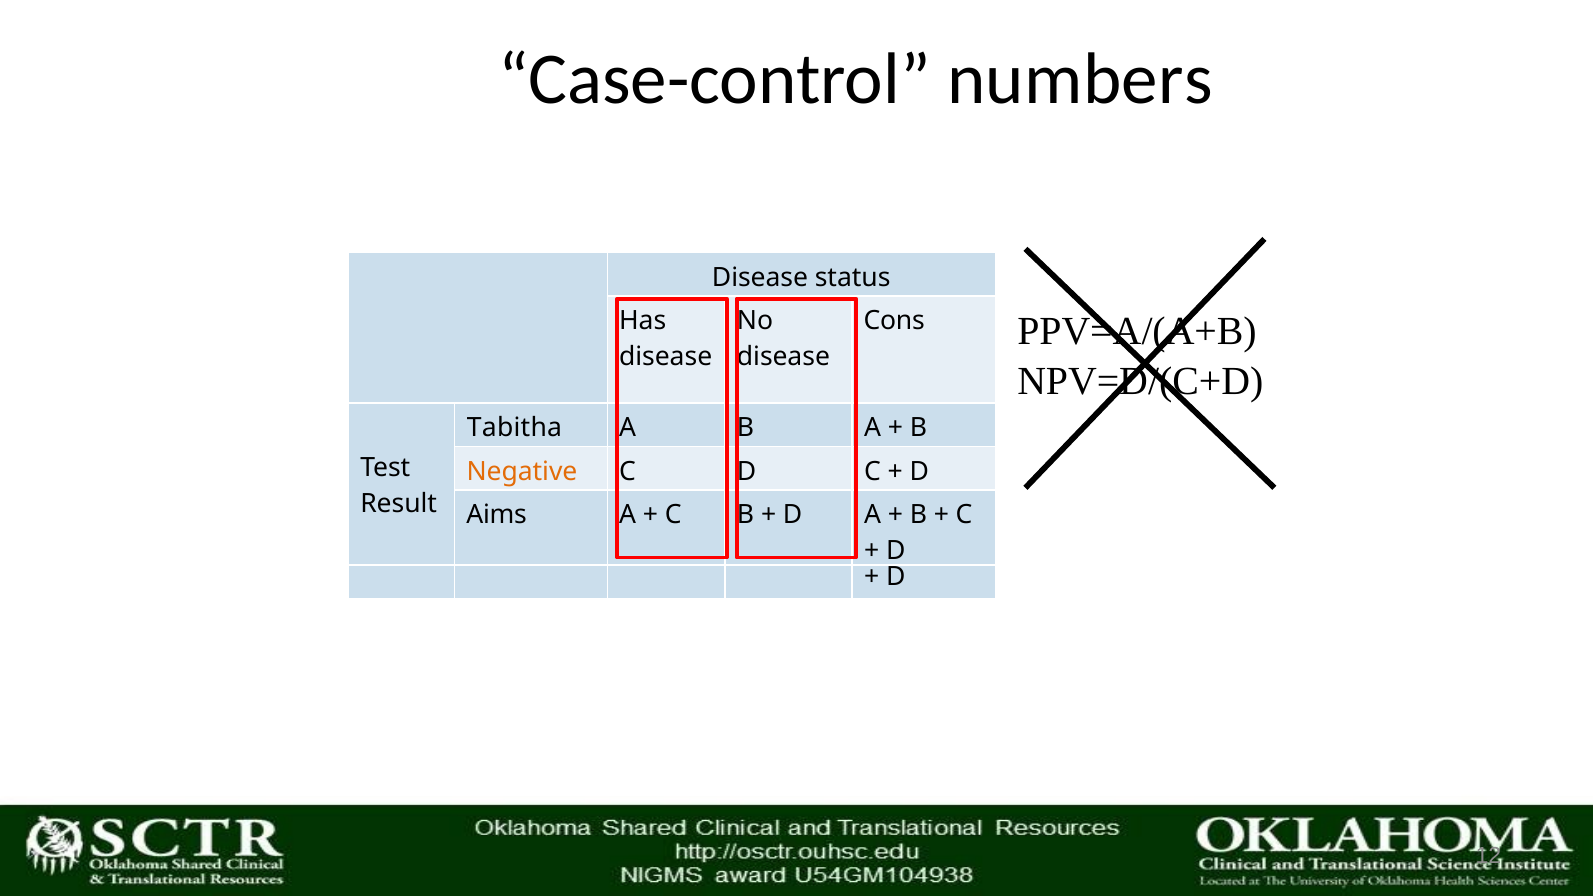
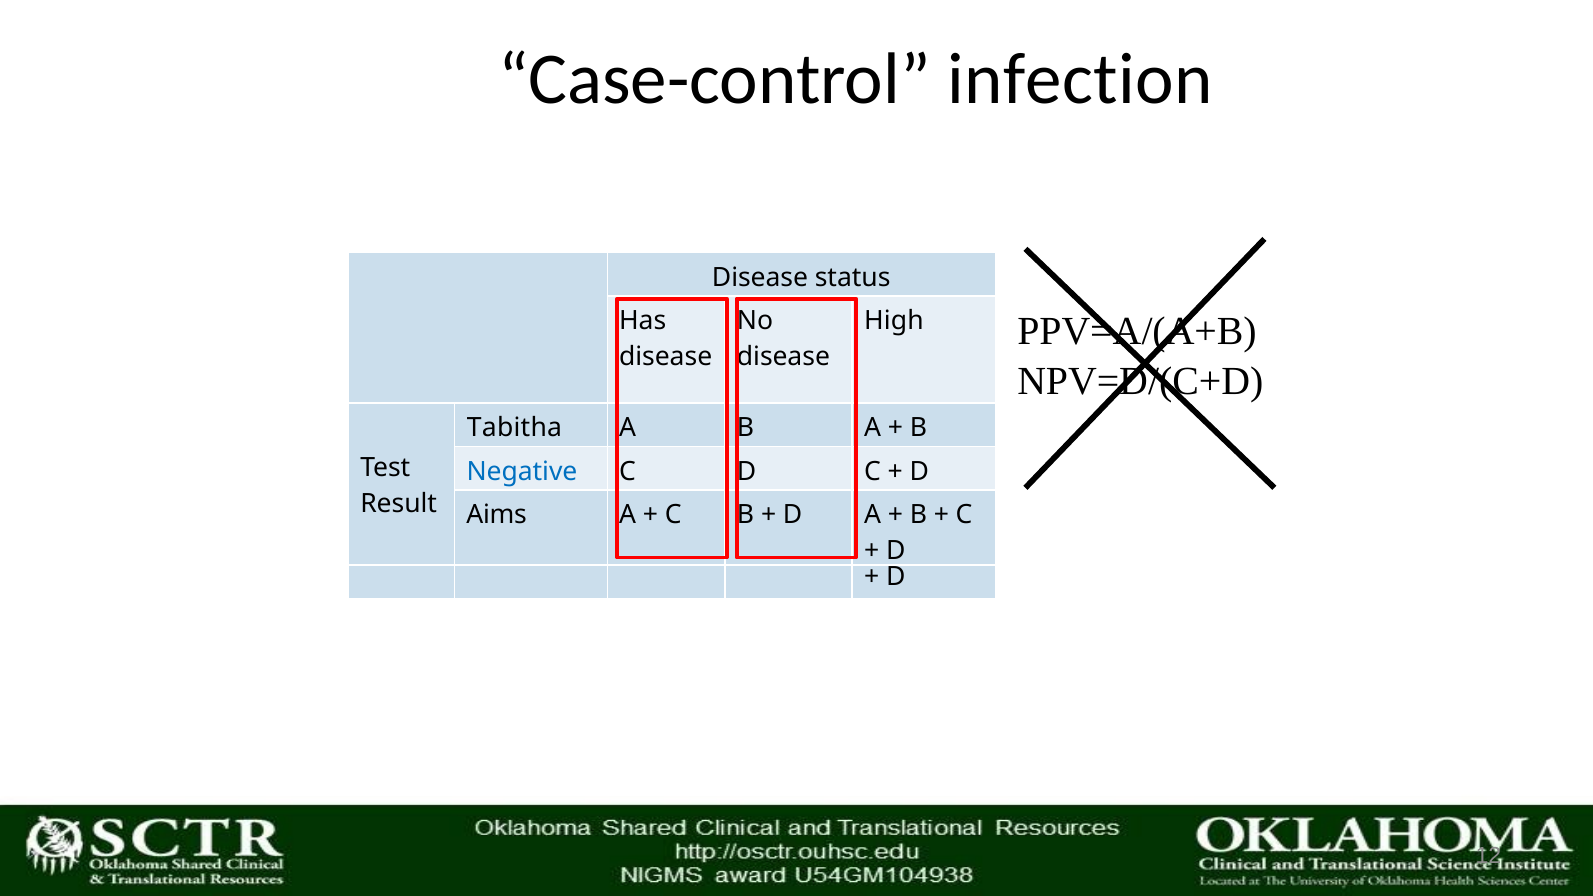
numbers: numbers -> infection
Cons: Cons -> High
Negative at (522, 471) colour: orange -> blue
